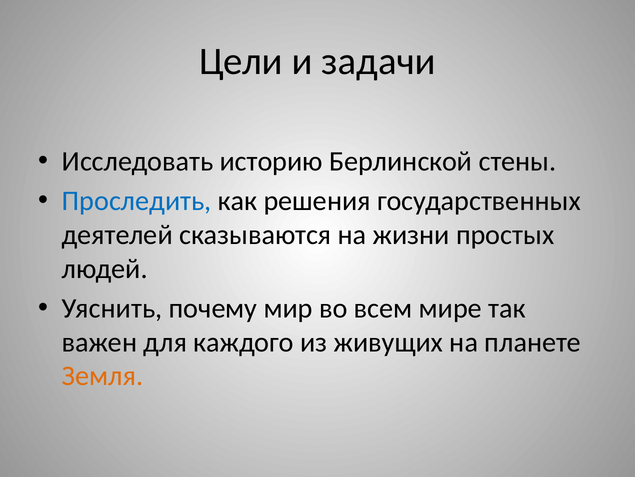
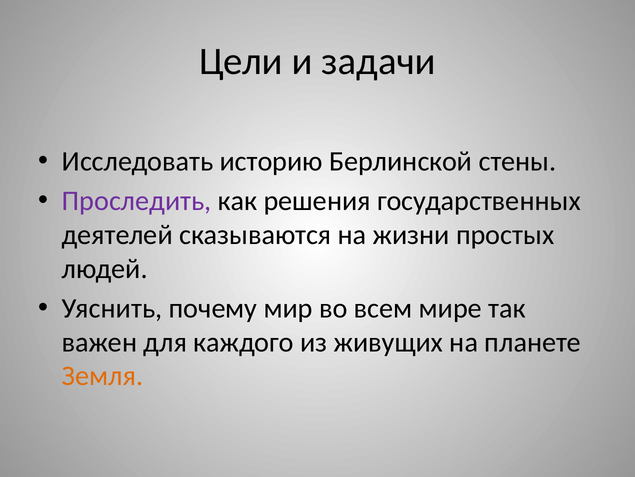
Проследить colour: blue -> purple
